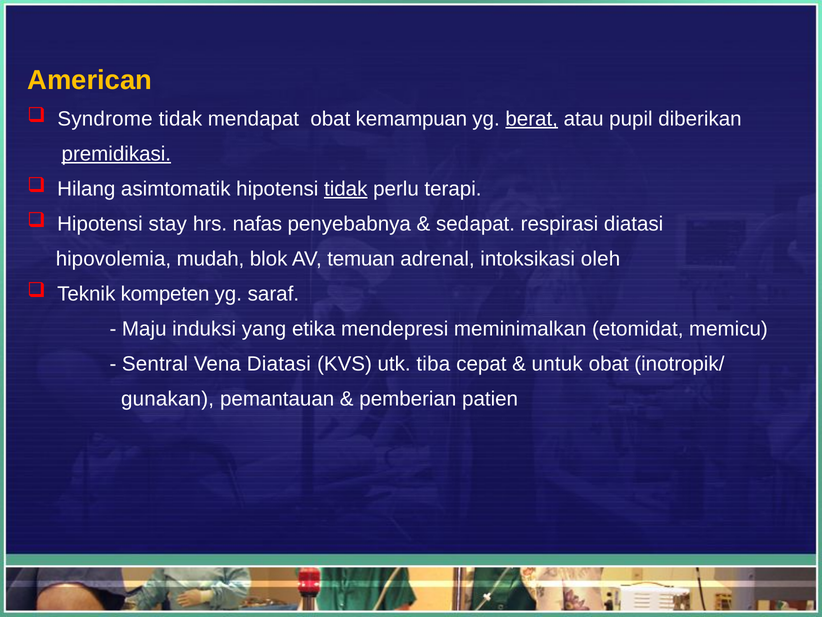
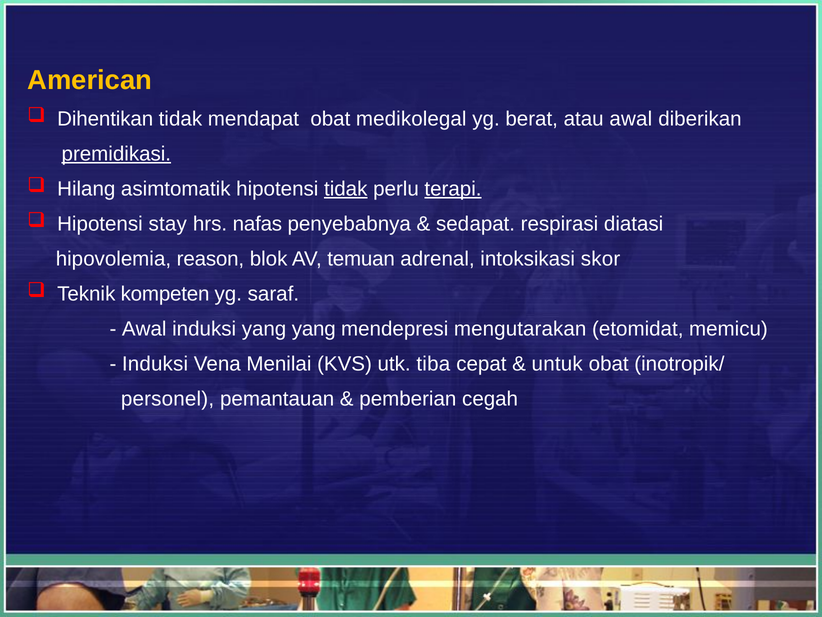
Syndrome: Syndrome -> Dihentikan
kemampuan: kemampuan -> medikolegal
berat underline: present -> none
atau pupil: pupil -> awal
terapi underline: none -> present
mudah: mudah -> reason
oleh: oleh -> skor
Maju at (144, 328): Maju -> Awal
yang etika: etika -> yang
meminimalkan: meminimalkan -> mengutarakan
Sentral at (155, 363): Sentral -> Induksi
Vena Diatasi: Diatasi -> Menilai
gunakan: gunakan -> personel
patien: patien -> cegah
